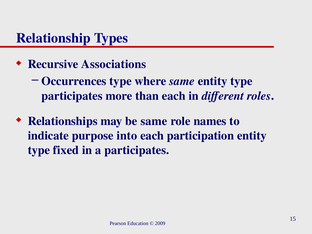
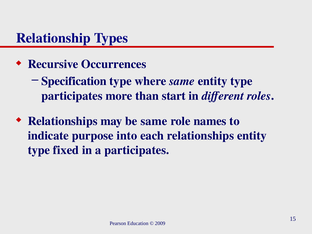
Associations: Associations -> Occurrences
Occurrences: Occurrences -> Specification
than each: each -> start
each participation: participation -> relationships
